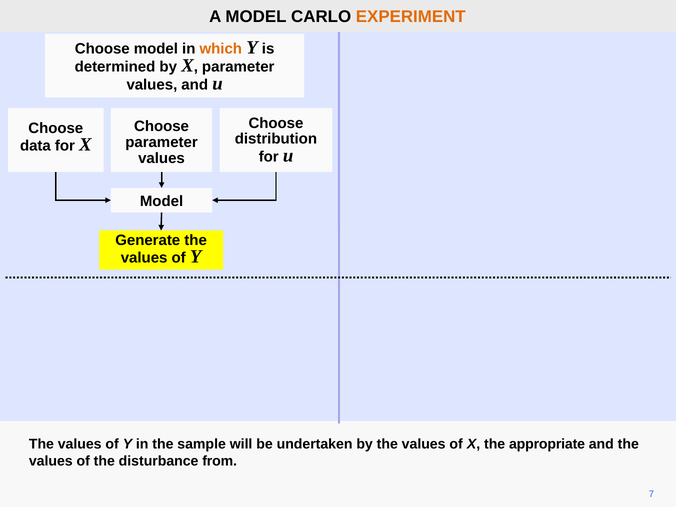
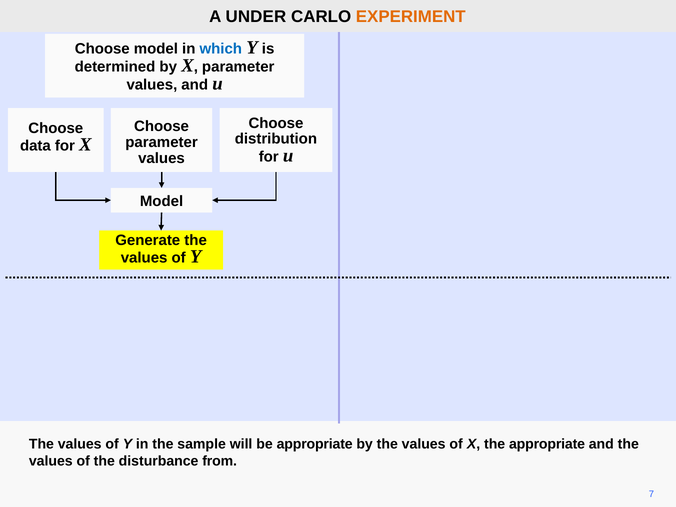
A MODEL: MODEL -> UNDER
which colour: orange -> blue
be undertaken: undertaken -> appropriate
